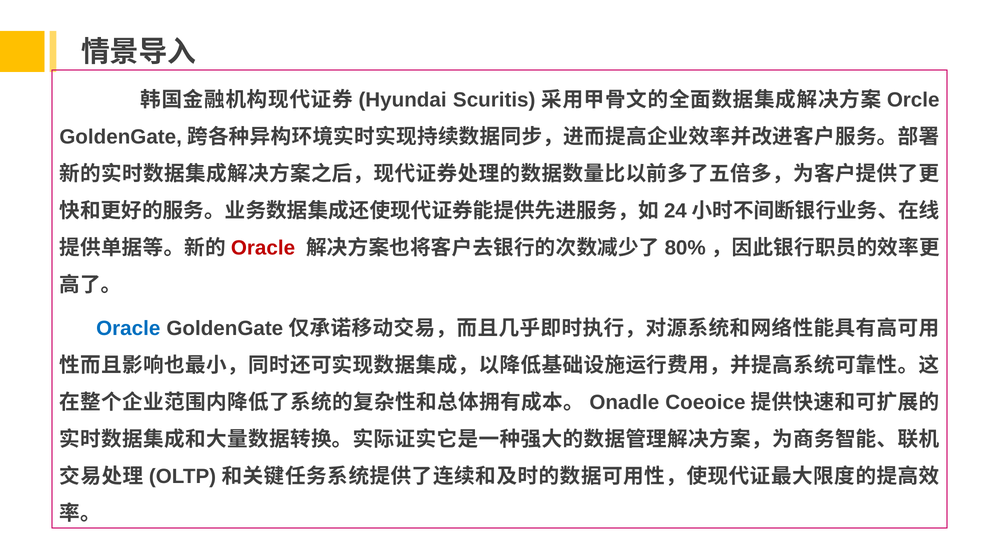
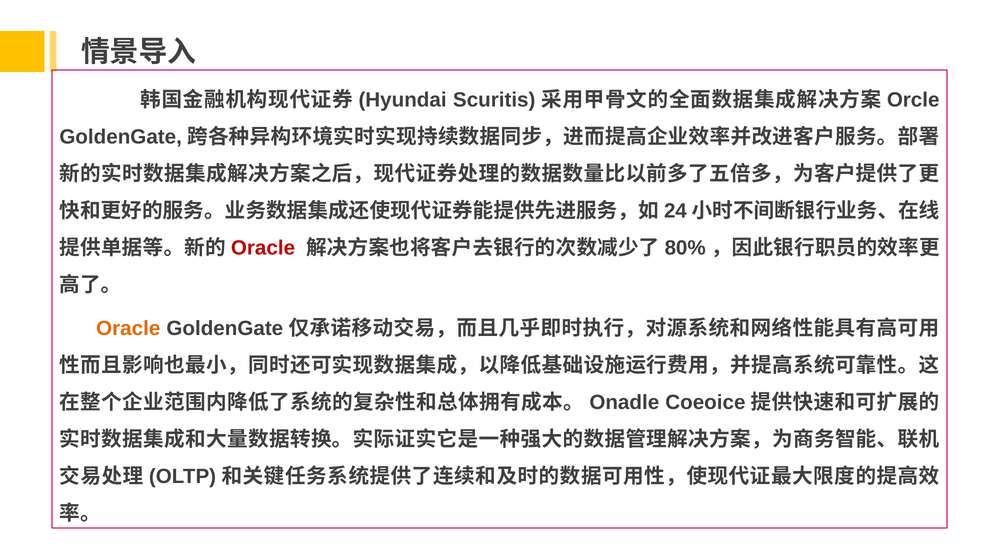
Oracle at (128, 328) colour: blue -> orange
